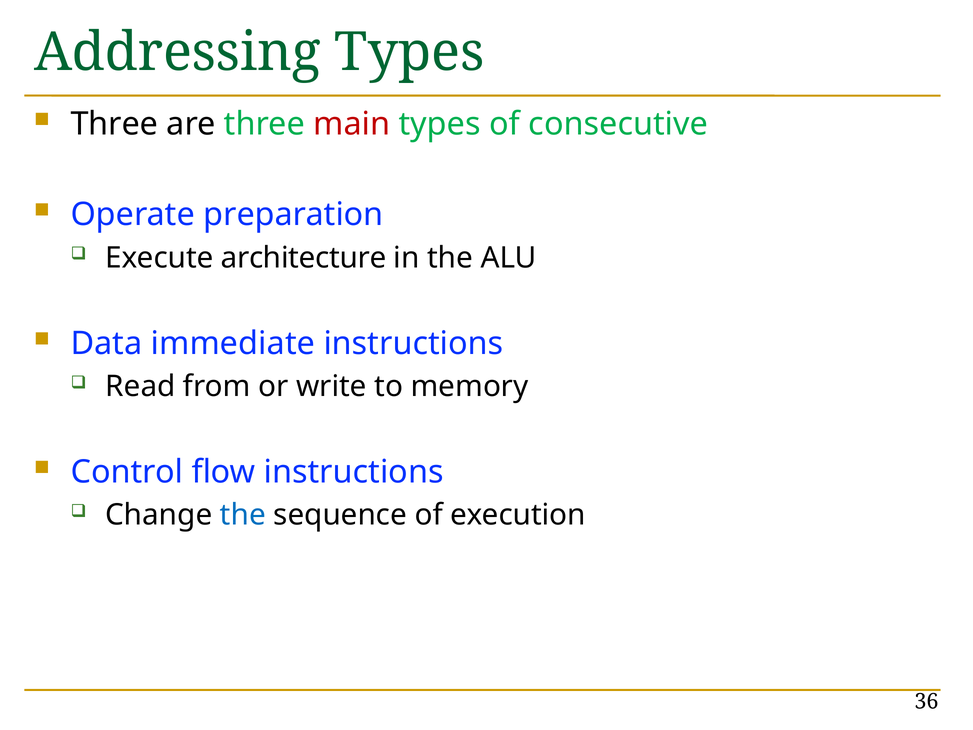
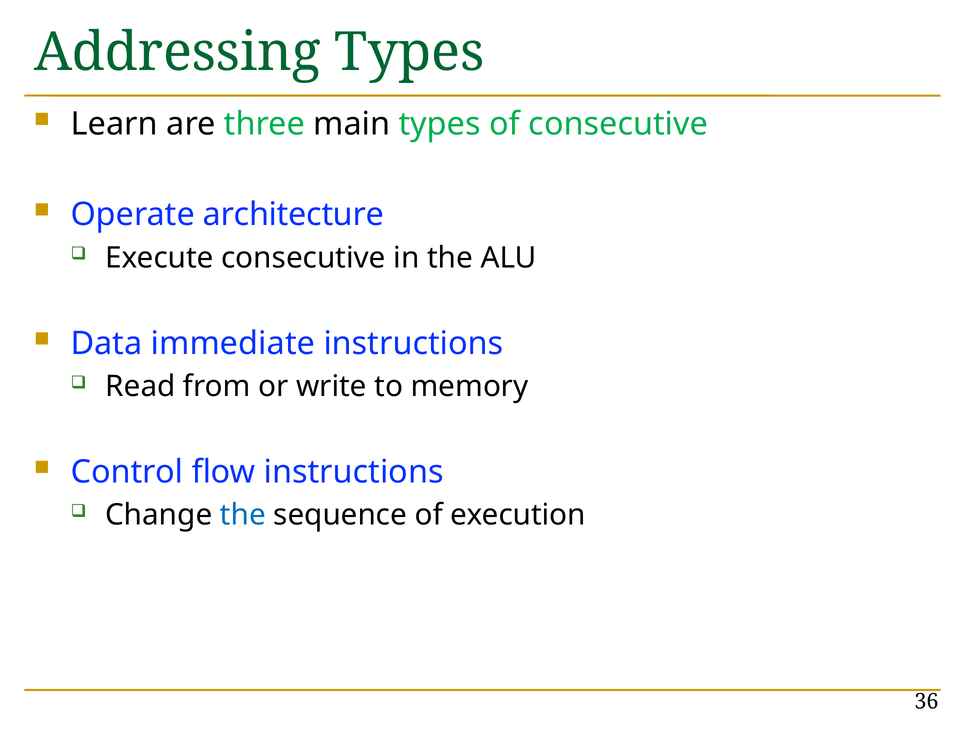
Three at (114, 124): Three -> Learn
main colour: red -> black
preparation: preparation -> architecture
Execute architecture: architecture -> consecutive
